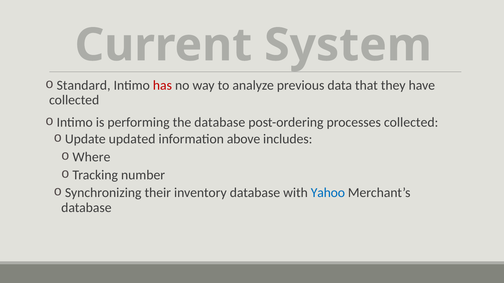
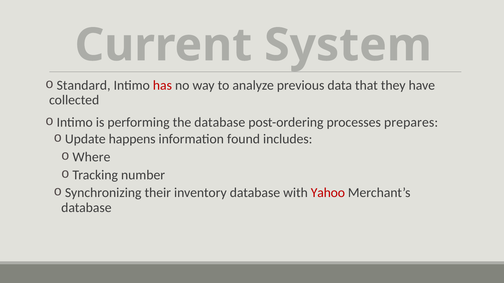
processes collected: collected -> prepares
updated: updated -> happens
above: above -> found
Yahoo colour: blue -> red
